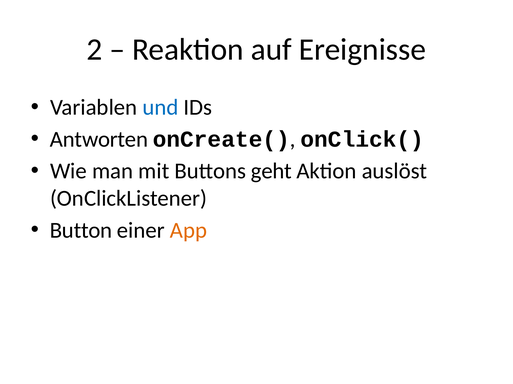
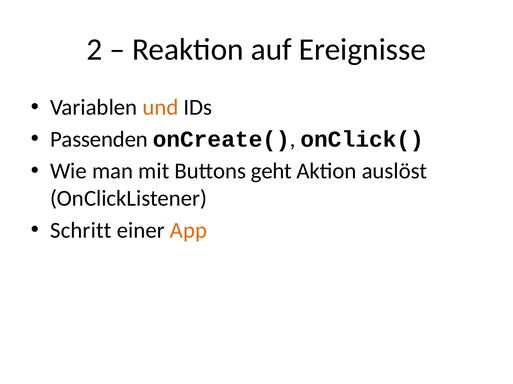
und colour: blue -> orange
Antworten: Antworten -> Passenden
Button: Button -> Schritt
